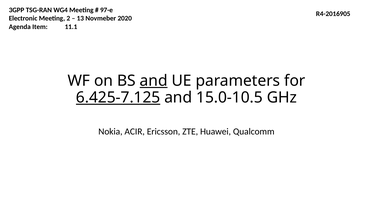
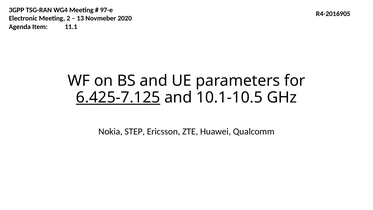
and at (154, 81) underline: present -> none
15.0-10.5: 15.0-10.5 -> 10.1-10.5
ACIR: ACIR -> STEP
